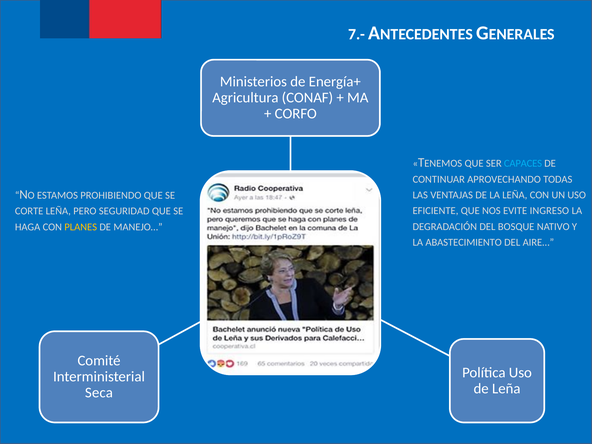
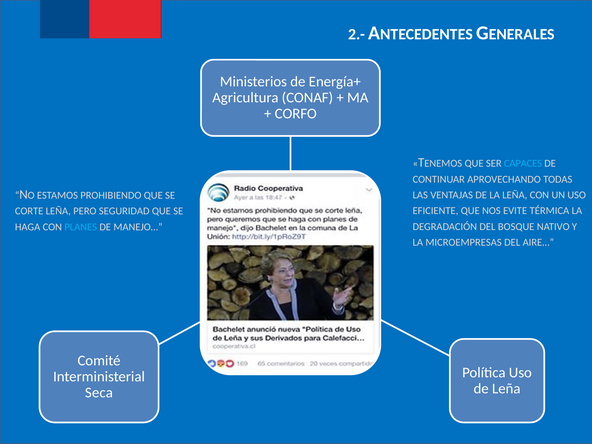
7.-: 7.- -> 2.-
INGRESO: INGRESO -> TÉRMICA
PLANES colour: yellow -> light blue
ABASTECIMIENTO: ABASTECIMIENTO -> MICROEMPRESAS
